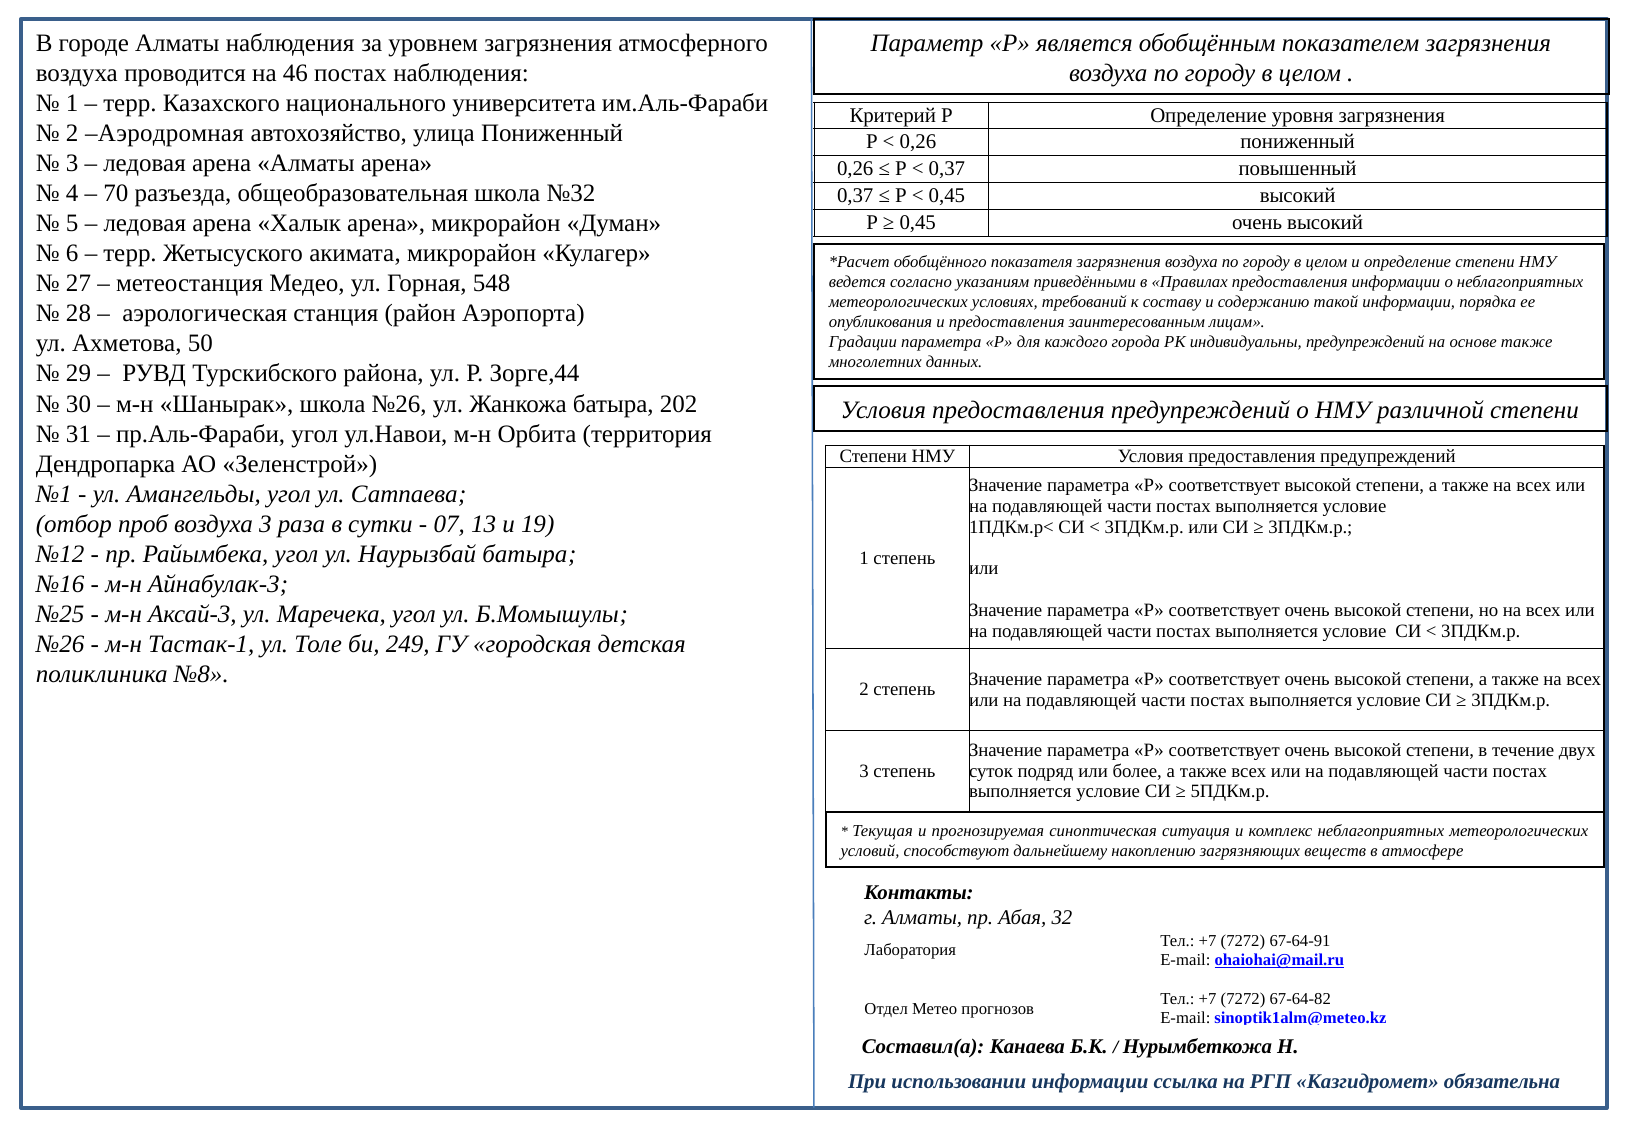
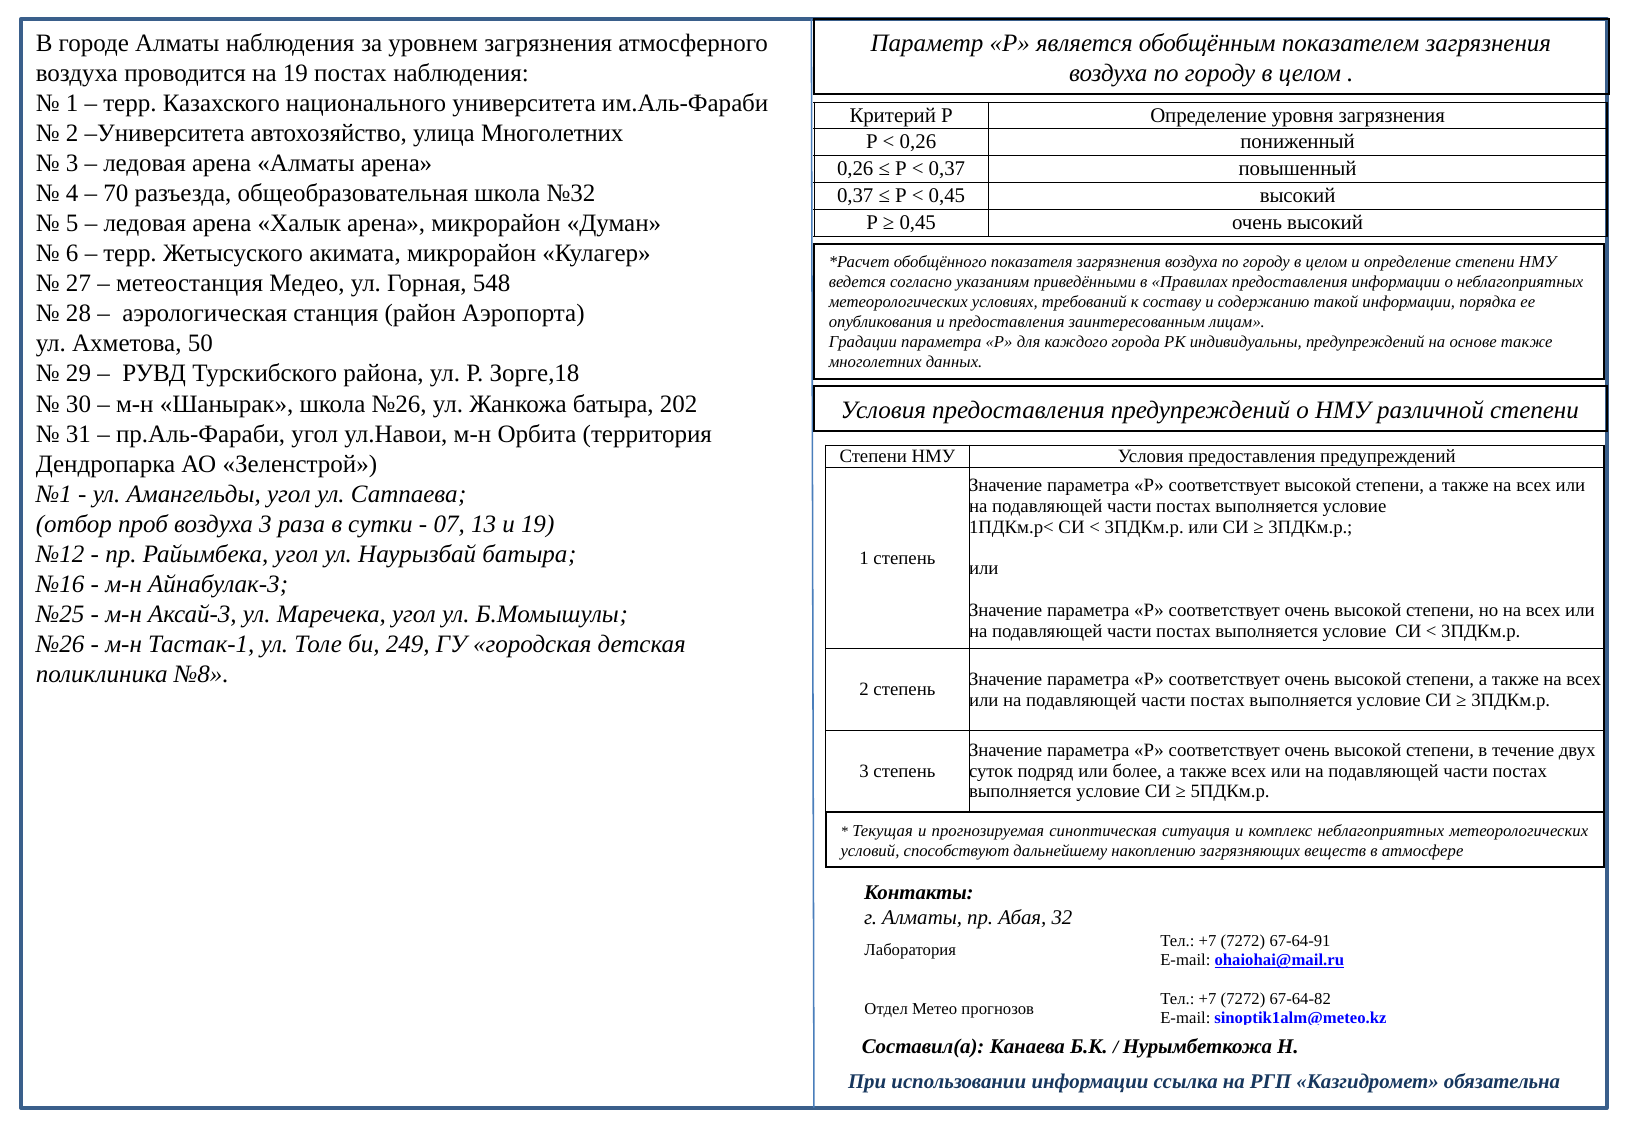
на 46: 46 -> 19
2 Аэродромная: Аэродромная -> Университета
улица Пониженный: Пониженный -> Многолетних
Зорге,44: Зорге,44 -> Зорге,18
